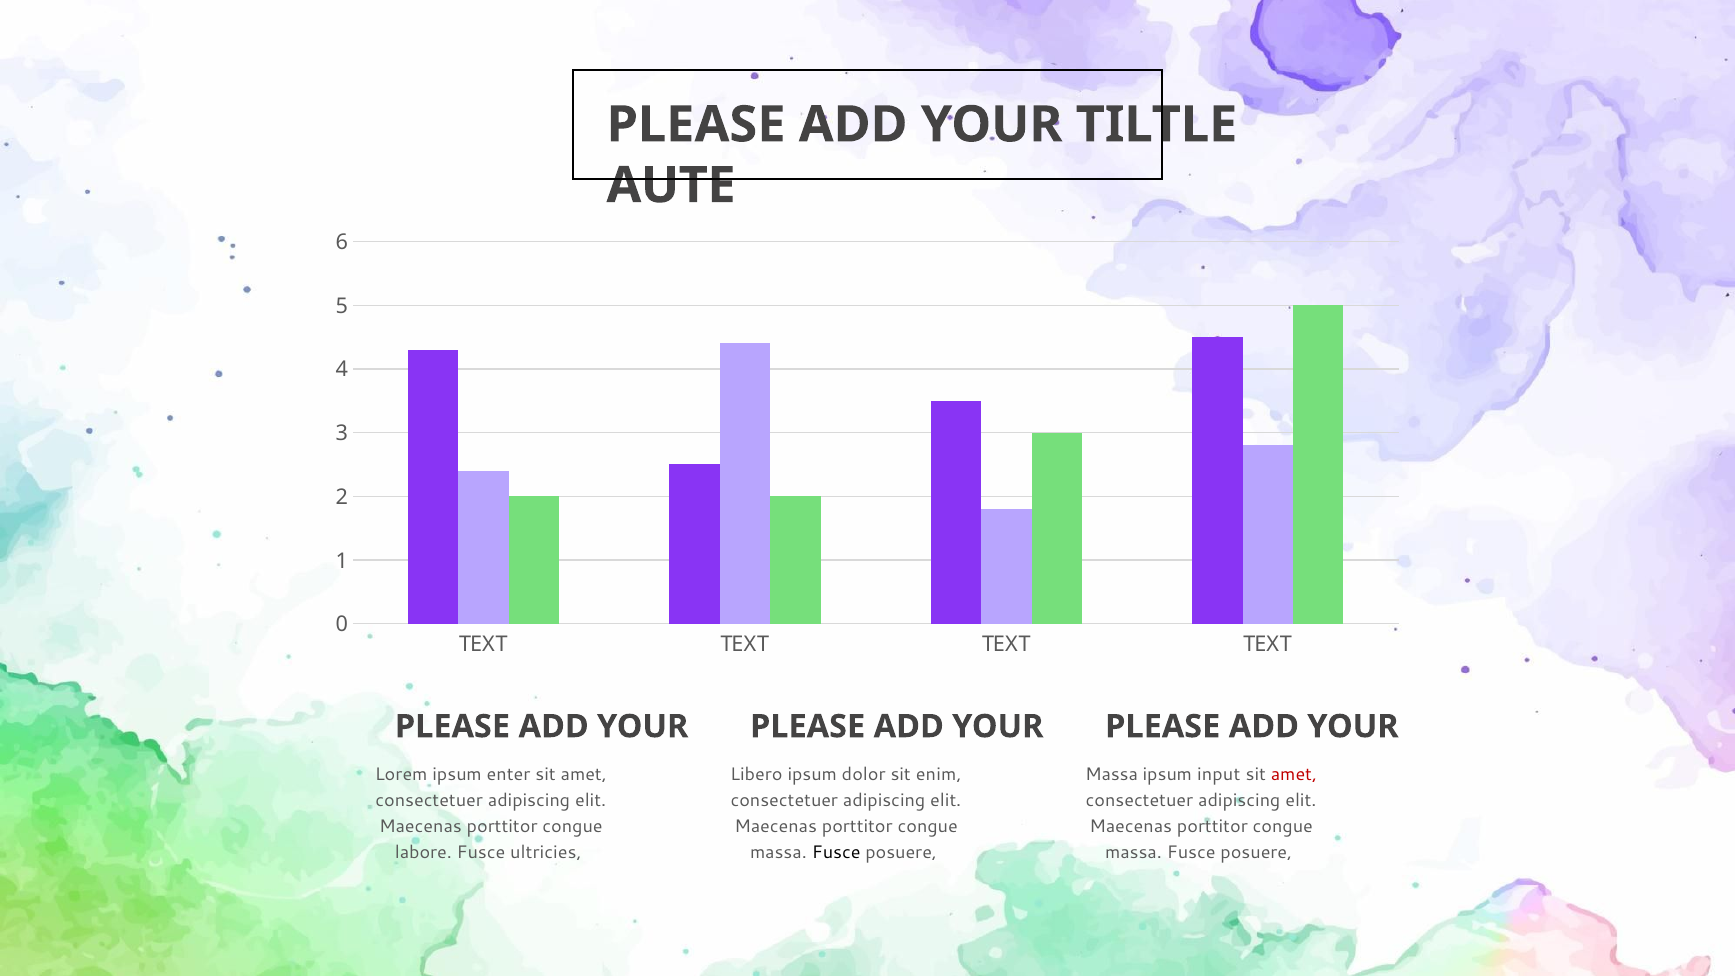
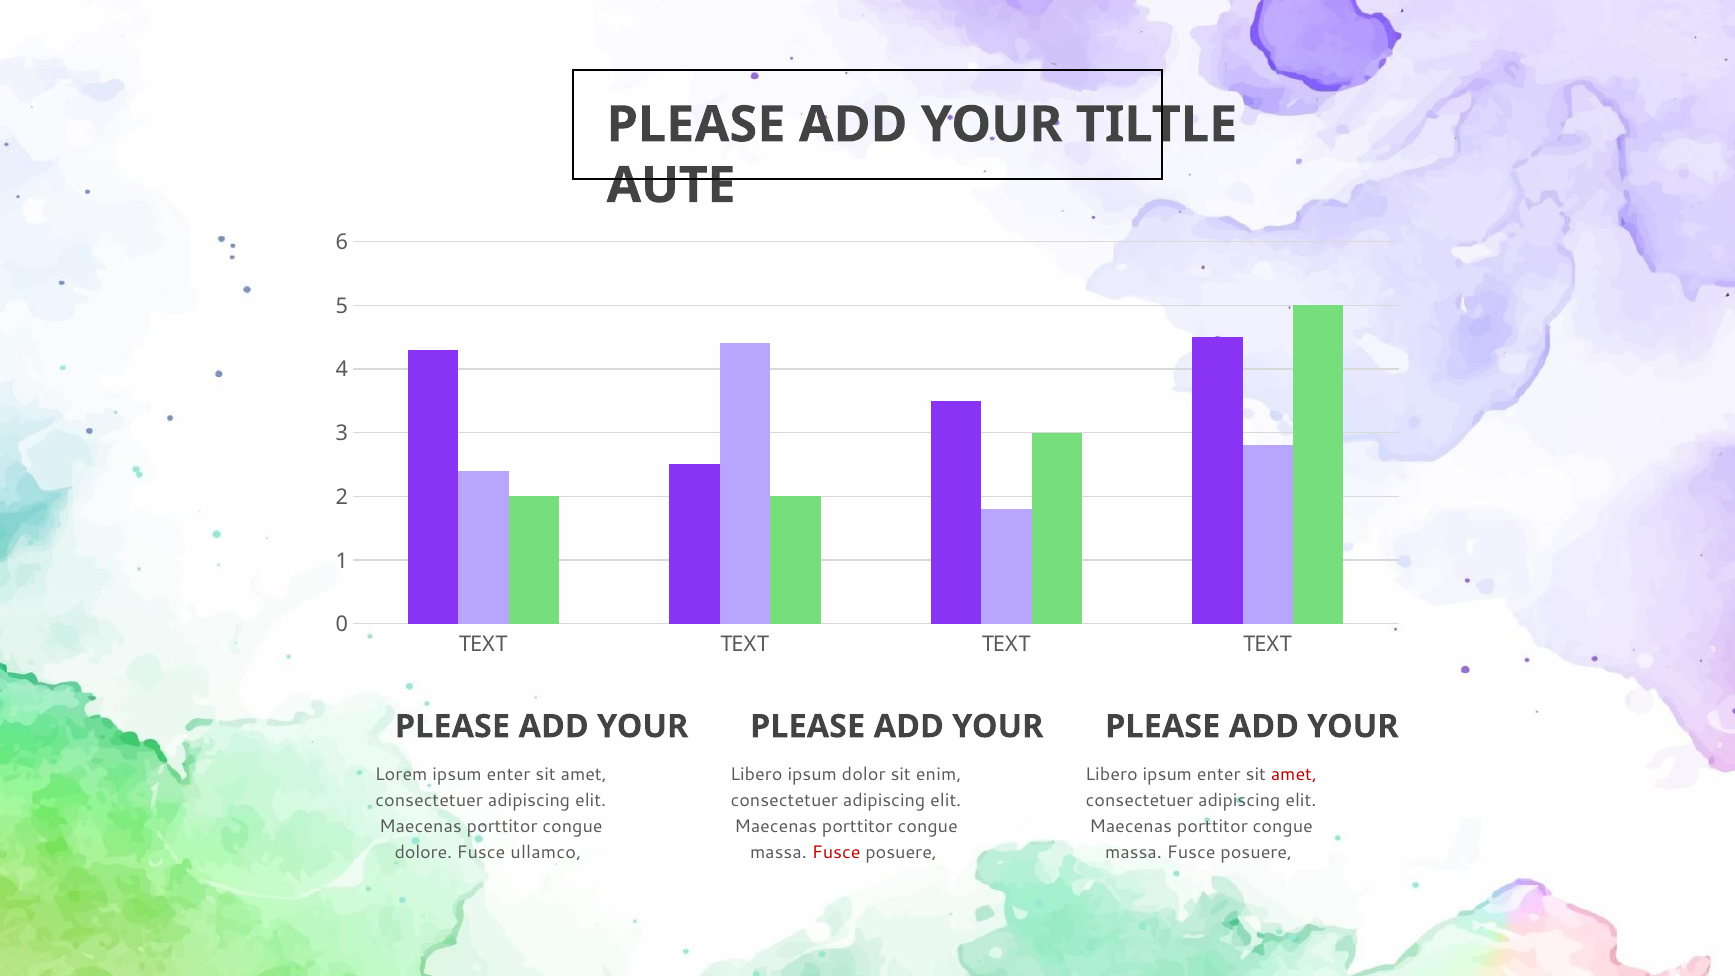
Massa at (1112, 774): Massa -> Libero
input at (1219, 774): input -> enter
labore: labore -> dolore
ultricies: ultricies -> ullamco
Fusce at (836, 852) colour: black -> red
